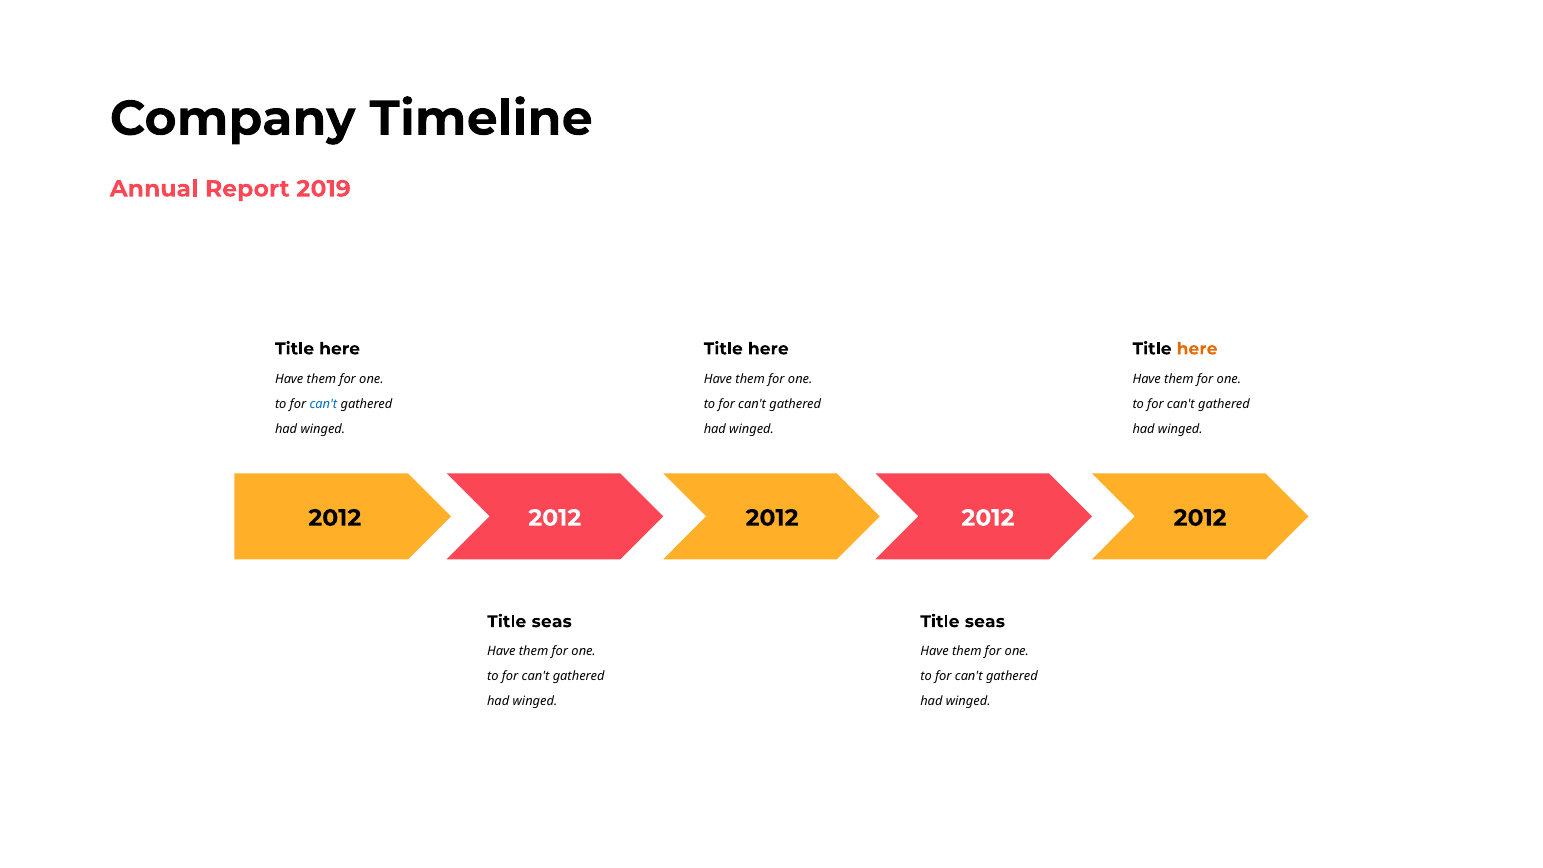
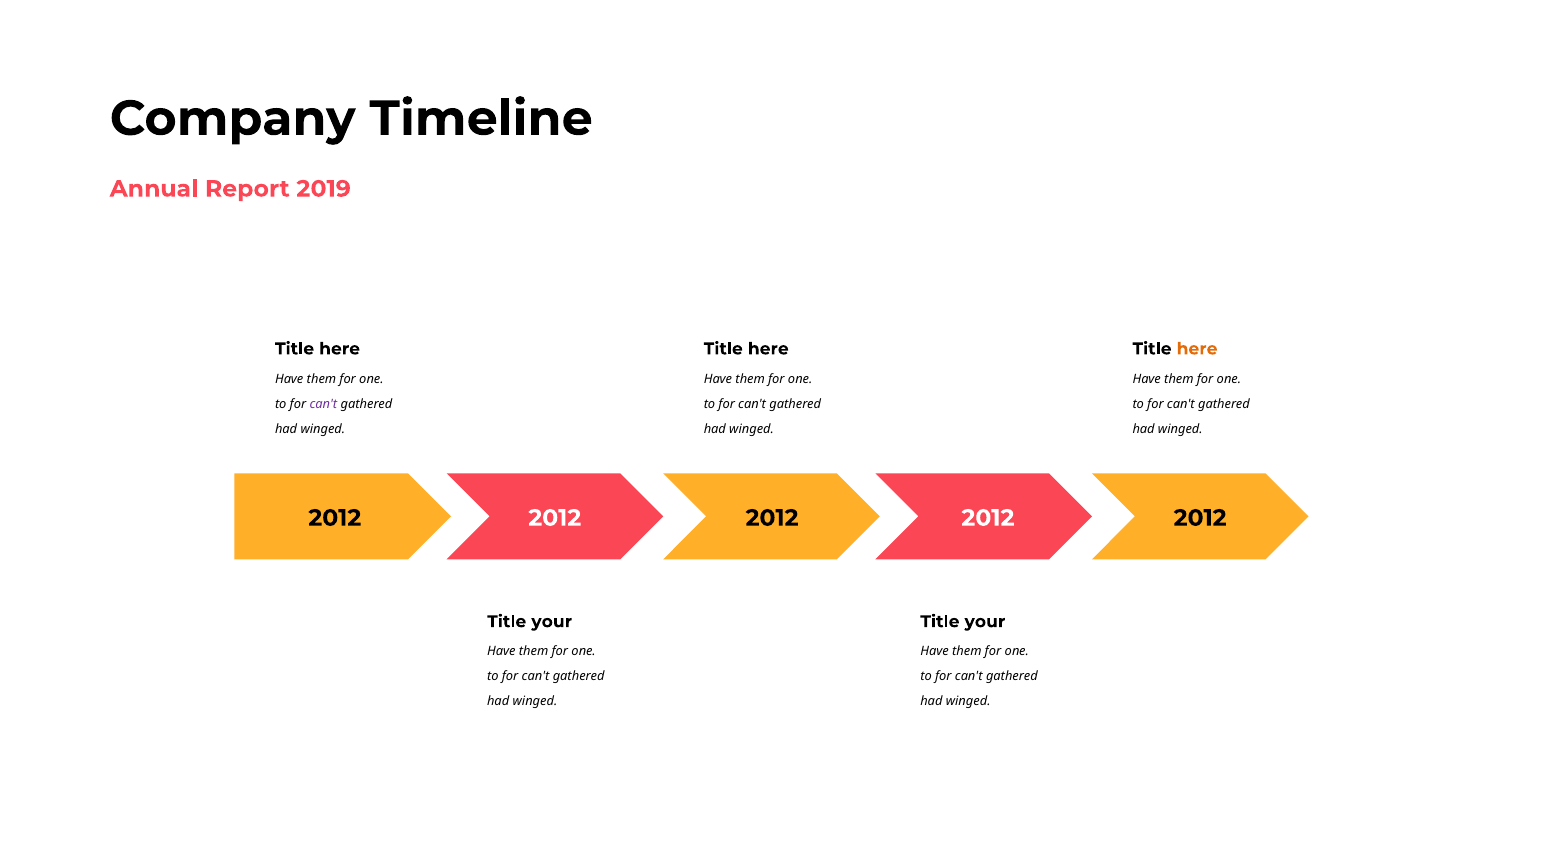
can't at (323, 404) colour: blue -> purple
seas at (552, 622): seas -> your
seas at (985, 622): seas -> your
